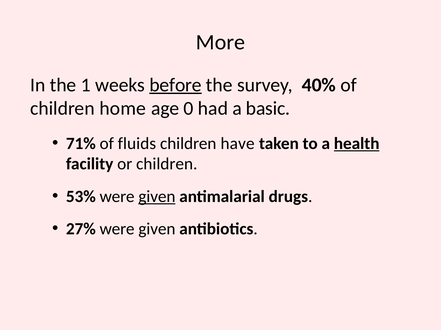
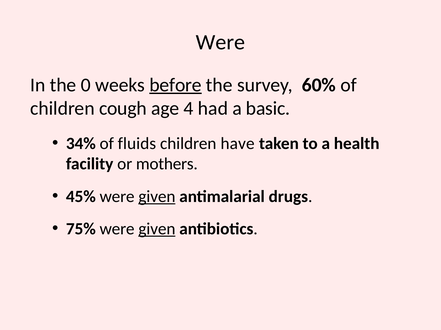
More at (221, 42): More -> Were
1: 1 -> 0
40%: 40% -> 60%
home: home -> cough
0: 0 -> 4
71%: 71% -> 34%
health underline: present -> none
or children: children -> mothers
53%: 53% -> 45%
27%: 27% -> 75%
given at (157, 229) underline: none -> present
